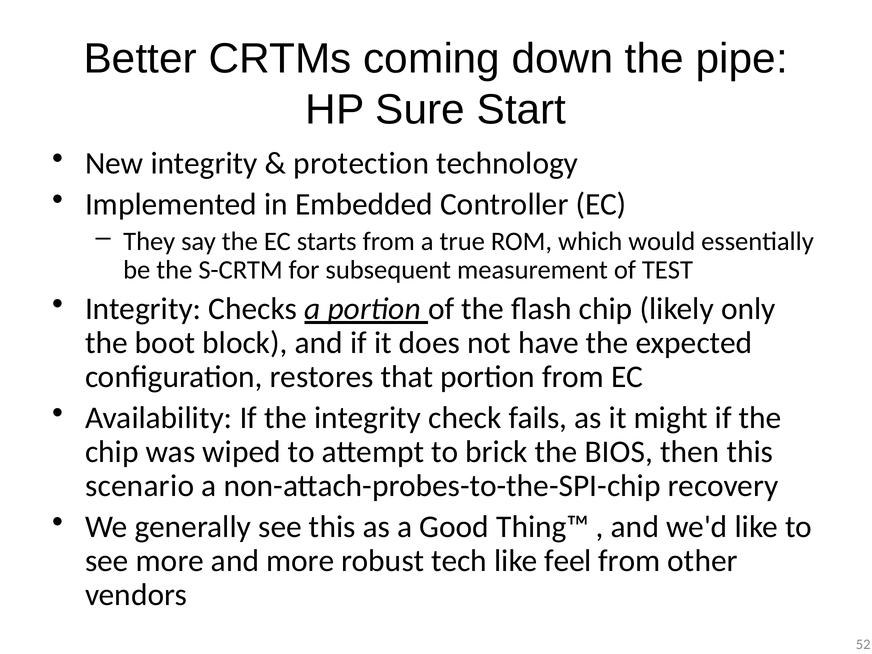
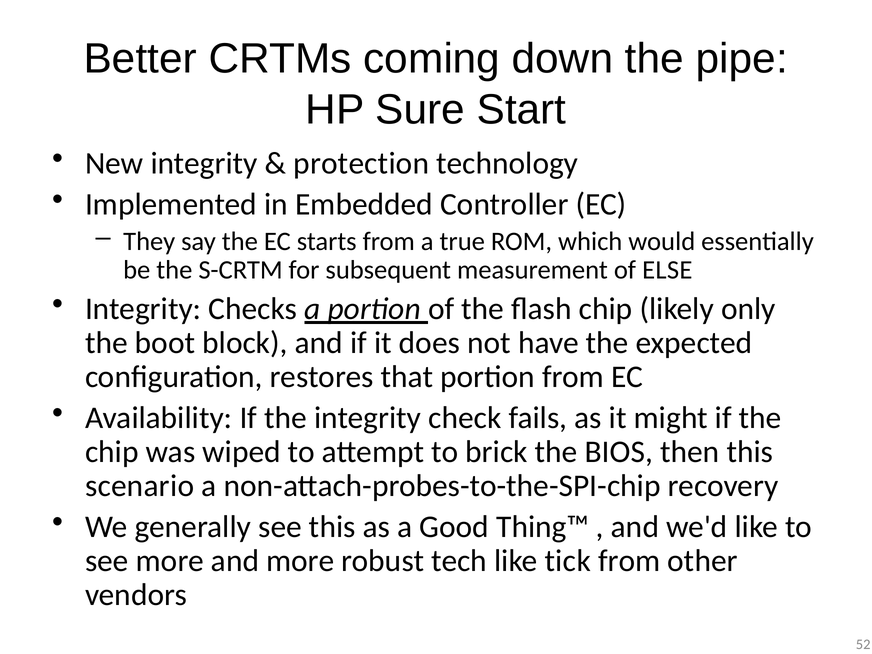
TEST: TEST -> ELSE
feel: feel -> tick
